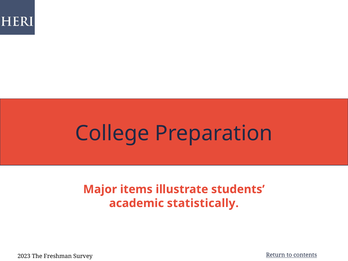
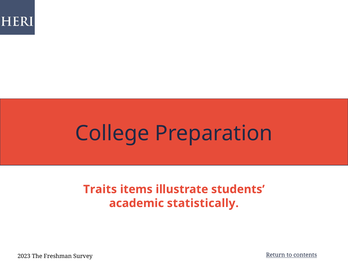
Major: Major -> Traits
